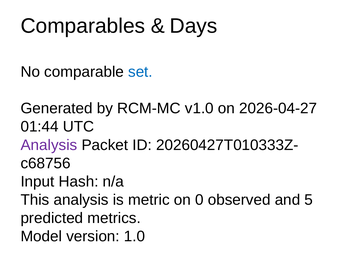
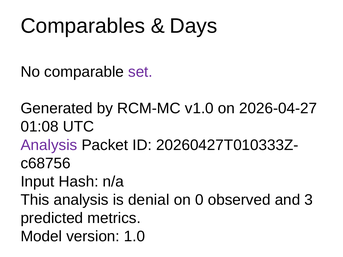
set colour: blue -> purple
01:44: 01:44 -> 01:08
metric: metric -> denial
5: 5 -> 3
